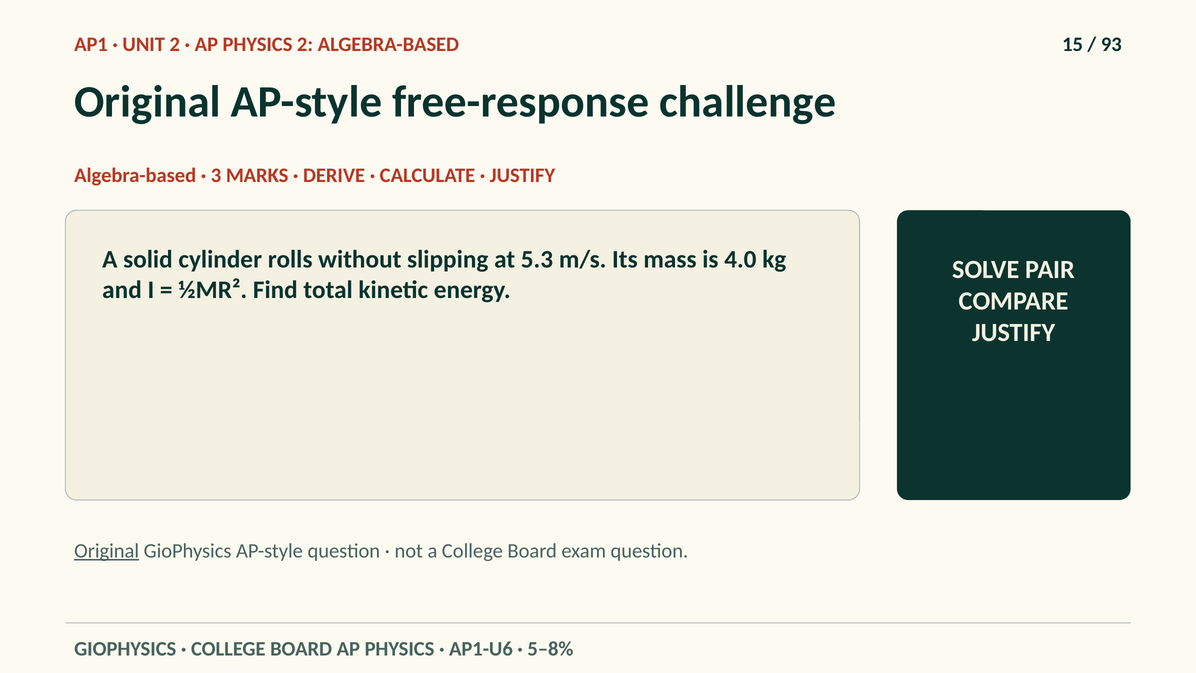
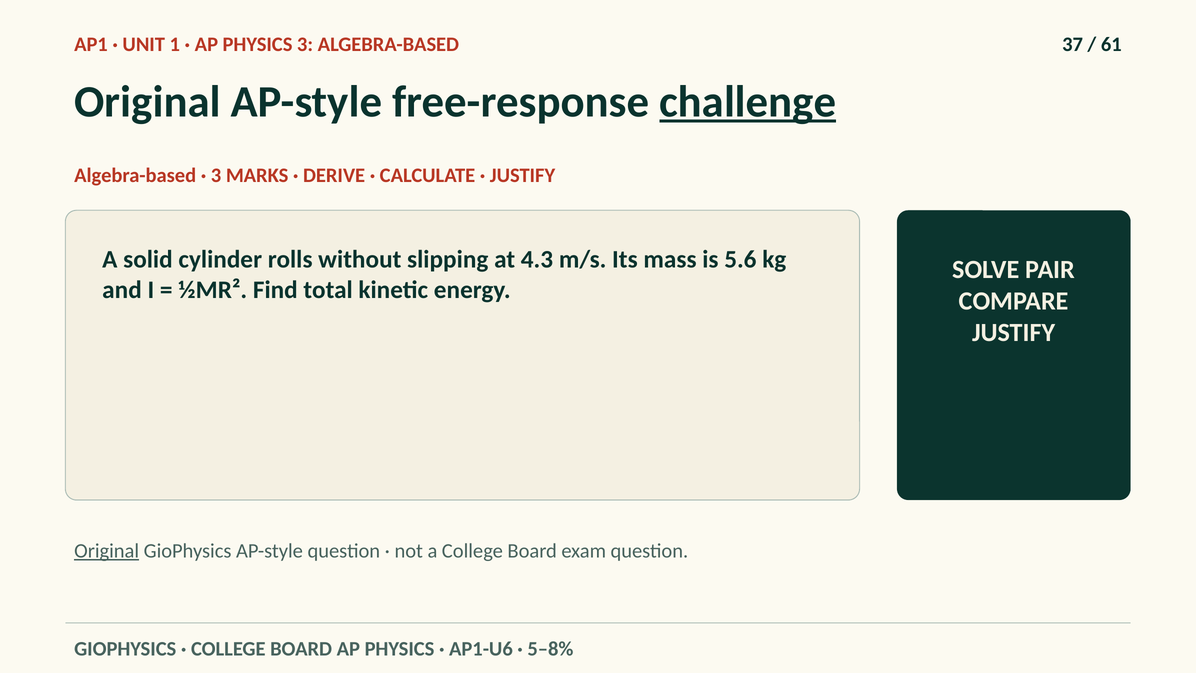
UNIT 2: 2 -> 1
PHYSICS 2: 2 -> 3
15: 15 -> 37
93: 93 -> 61
challenge underline: none -> present
5.3: 5.3 -> 4.3
4.0: 4.0 -> 5.6
